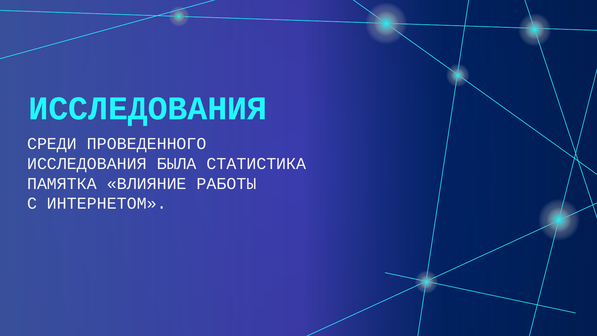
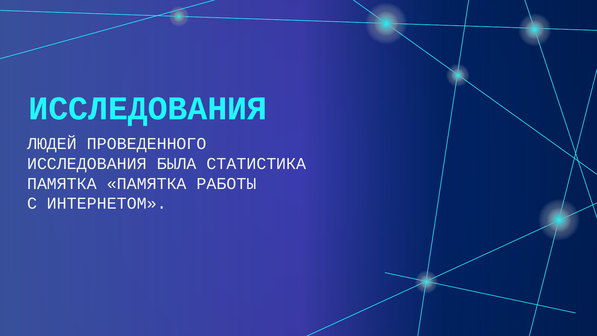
СРЕДИ: СРЕДИ -> ЛЮДЕЙ
ПАМЯТКА ВЛИЯНИЕ: ВЛИЯНИЕ -> ПАМЯТКА
